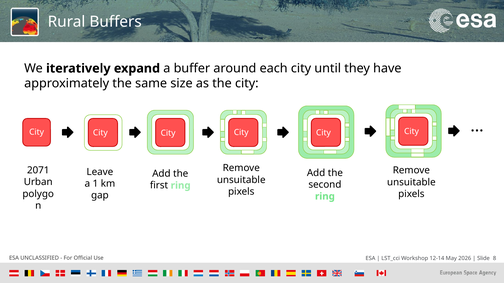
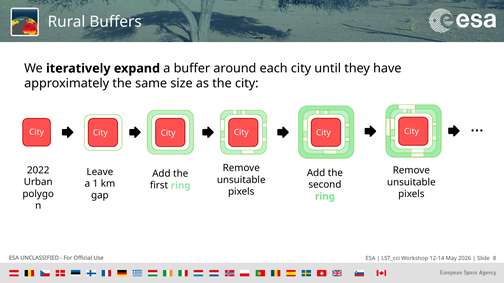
2071: 2071 -> 2022
